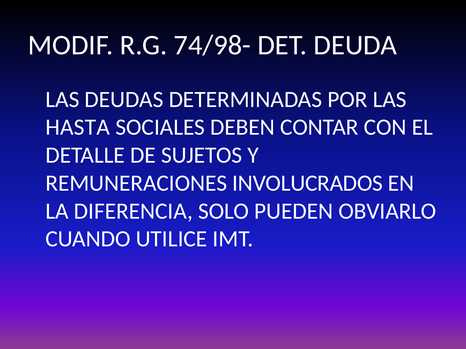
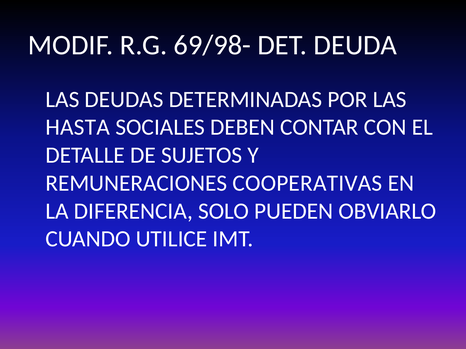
74/98-: 74/98- -> 69/98-
INVOLUCRADOS: INVOLUCRADOS -> COOPERATIVAS
